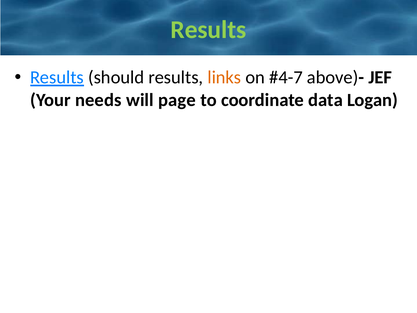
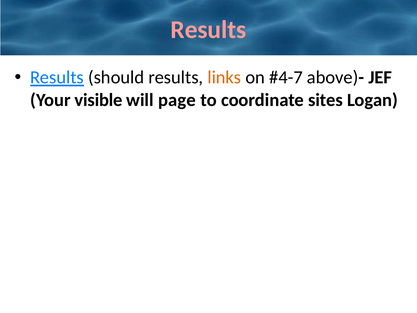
Results at (208, 30) colour: light green -> pink
needs: needs -> visible
data: data -> sites
